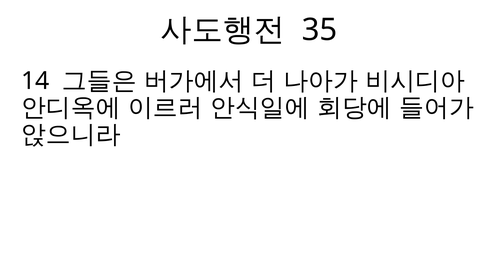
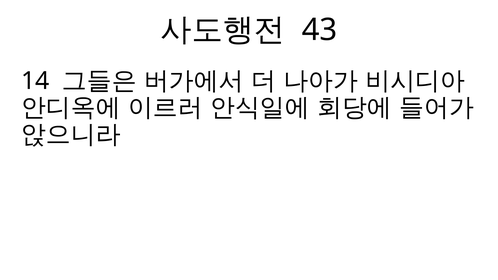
35: 35 -> 43
